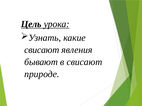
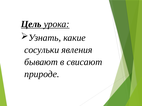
свисают at (42, 50): свисают -> сосульки
